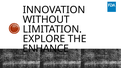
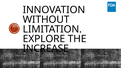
ENHANCE: ENHANCE -> INCREASE
